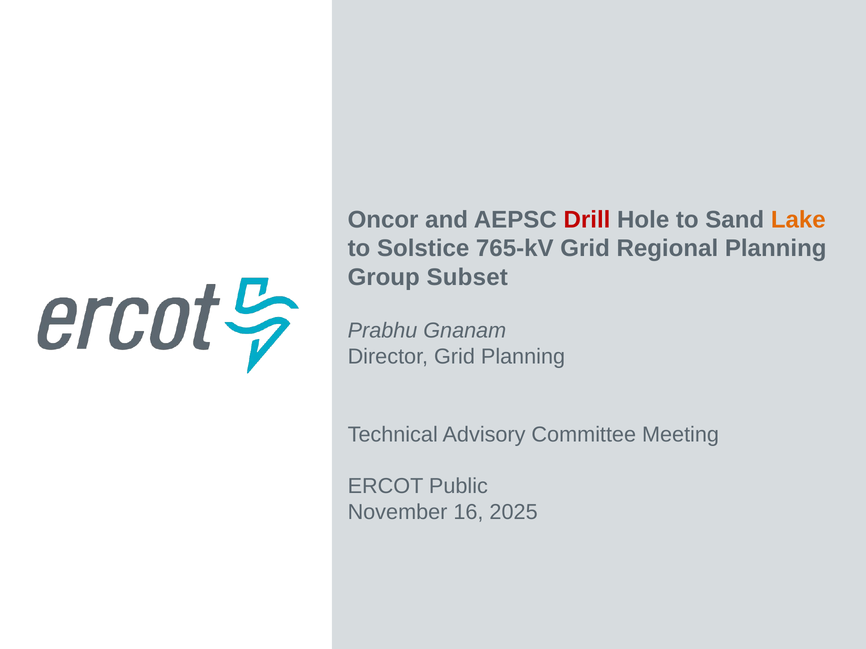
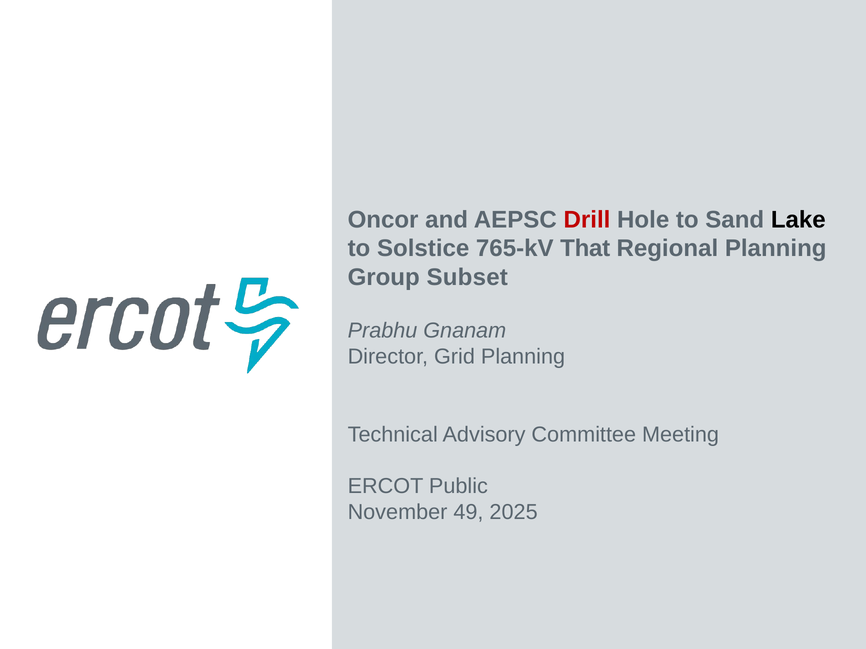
Lake colour: orange -> black
765-kV Grid: Grid -> That
16: 16 -> 49
